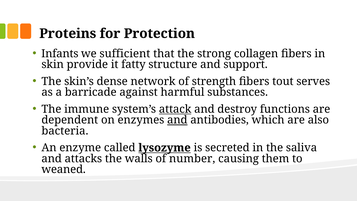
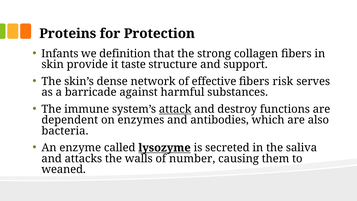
sufficient: sufficient -> definition
fatty: fatty -> taste
strength: strength -> effective
tout: tout -> risk
and at (177, 120) underline: present -> none
